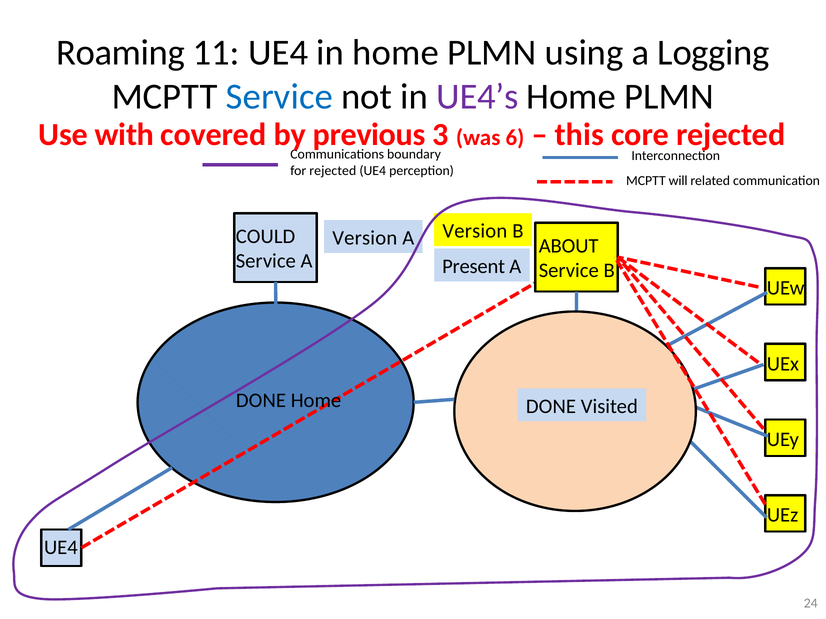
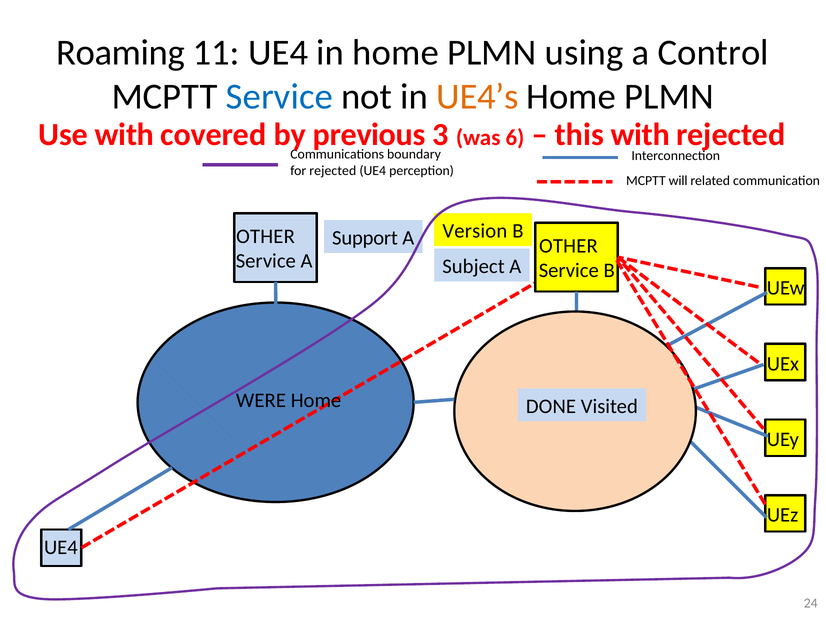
Logging: Logging -> Control
UE4’s colour: purple -> orange
this core: core -> with
COULD at (266, 236): COULD -> OTHER
Version at (365, 238): Version -> Support
ABOUT at (569, 246): ABOUT -> OTHER
Present: Present -> Subject
DONE at (261, 401): DONE -> WERE
